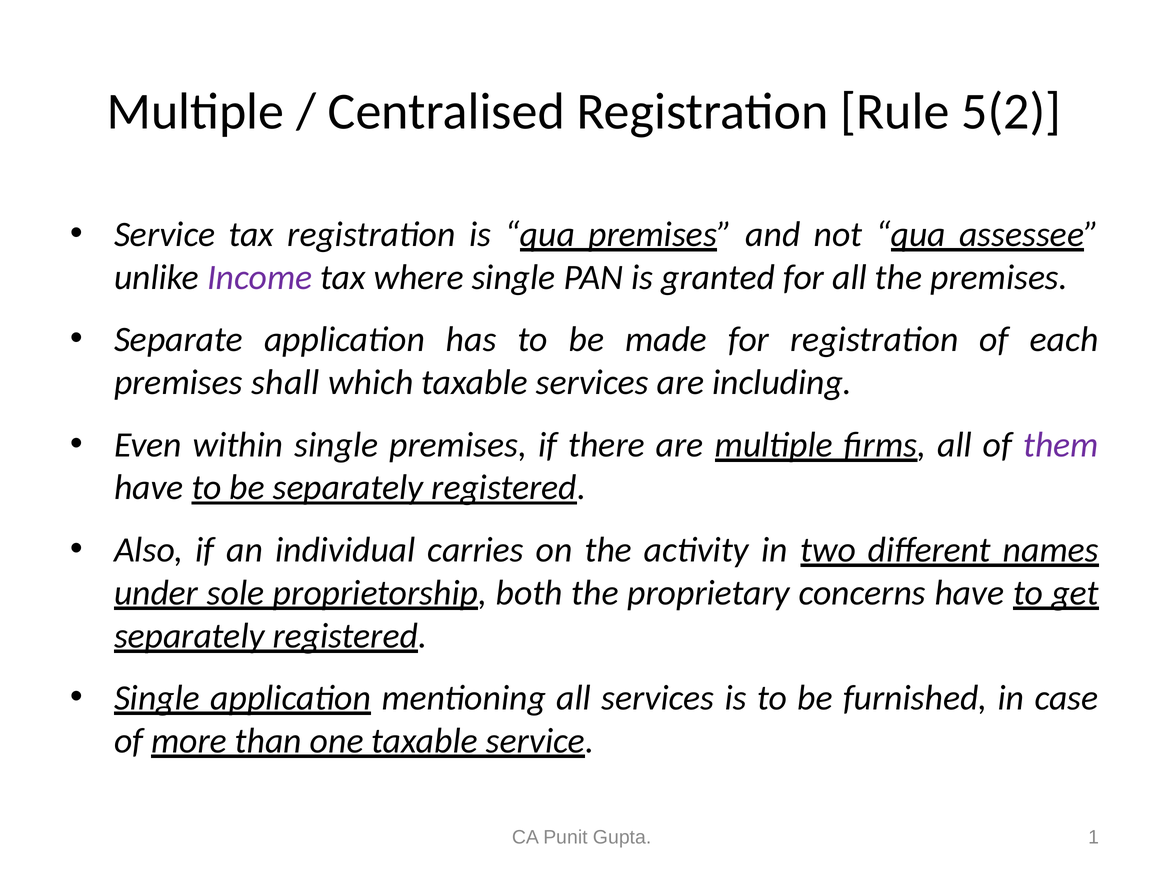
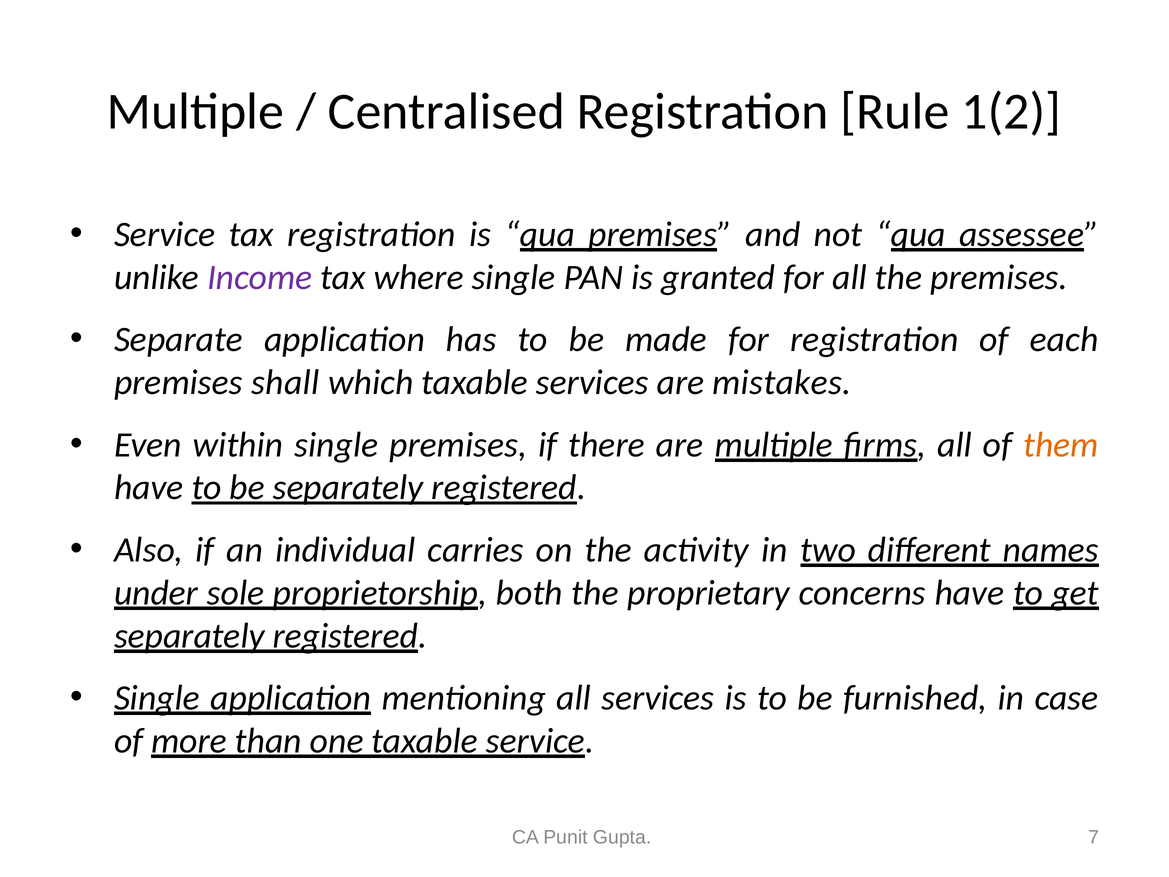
5(2: 5(2 -> 1(2
including: including -> mistakes
them colour: purple -> orange
1: 1 -> 7
